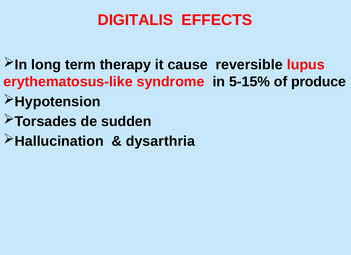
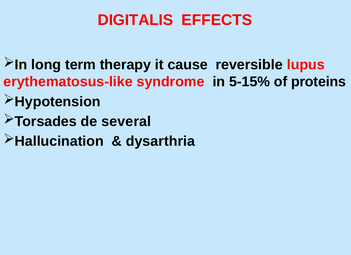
produce: produce -> proteins
sudden: sudden -> several
